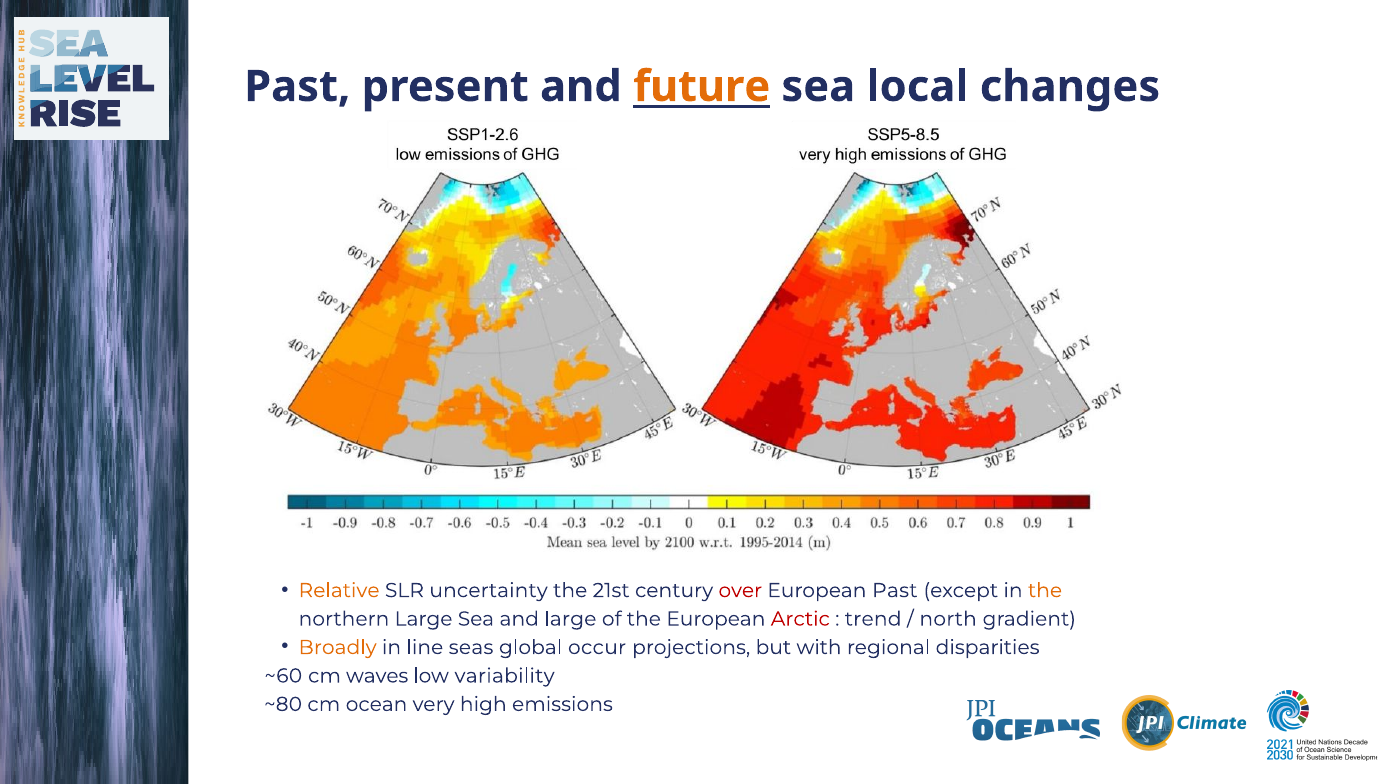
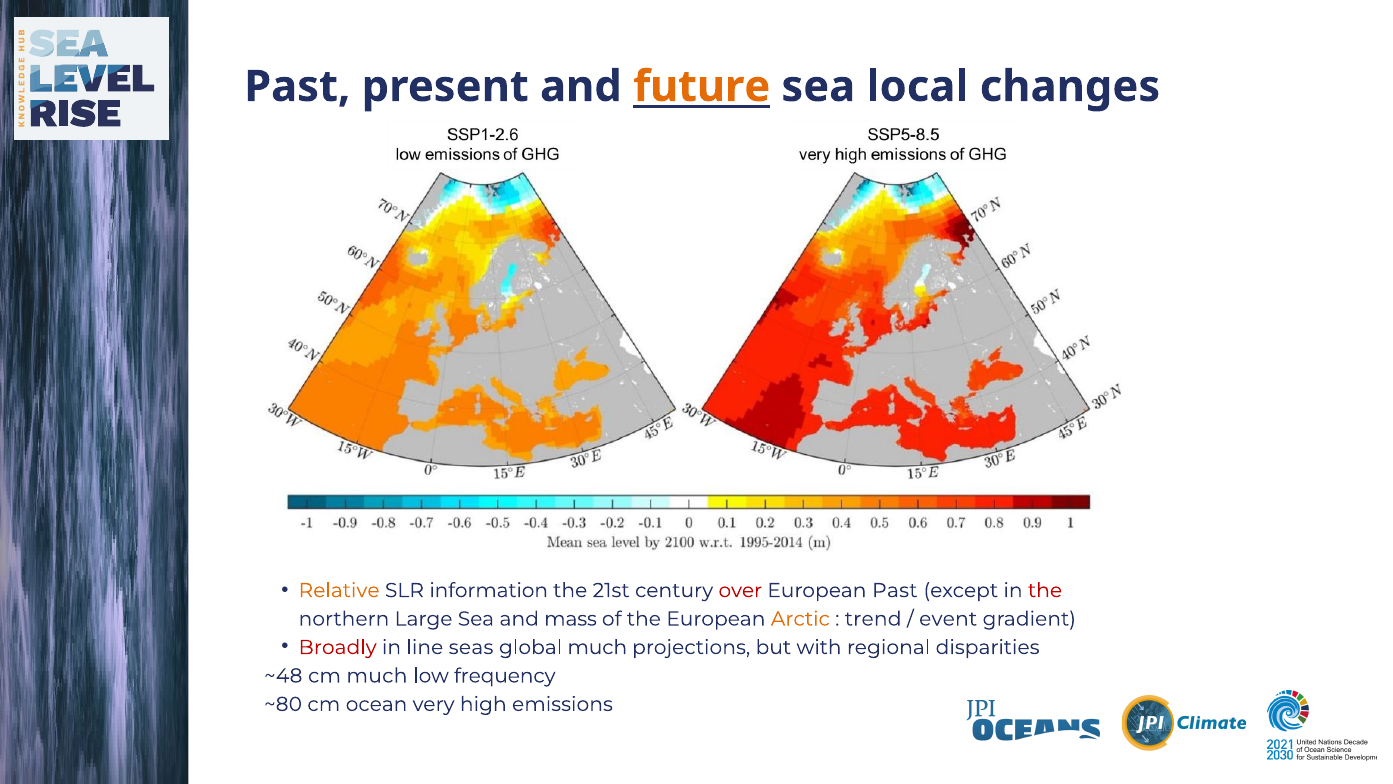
uncertainty: uncertainty -> information
the at (1045, 590) colour: orange -> red
and large: large -> mass
Arctic colour: red -> orange
north: north -> event
Broadly colour: orange -> red
global occur: occur -> much
~60: ~60 -> ~48
cm waves: waves -> much
variability: variability -> frequency
